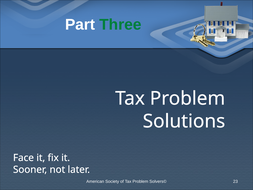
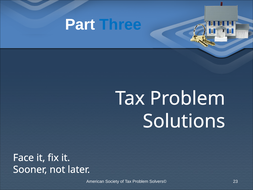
Three colour: green -> blue
